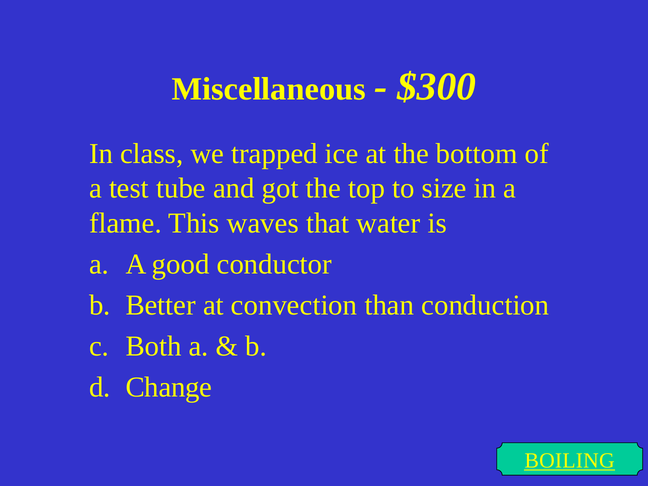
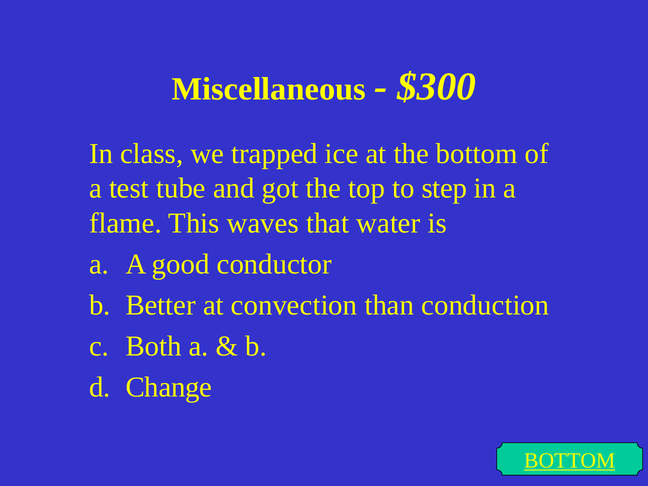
size: size -> step
BOILING at (570, 460): BOILING -> BOTTOM
